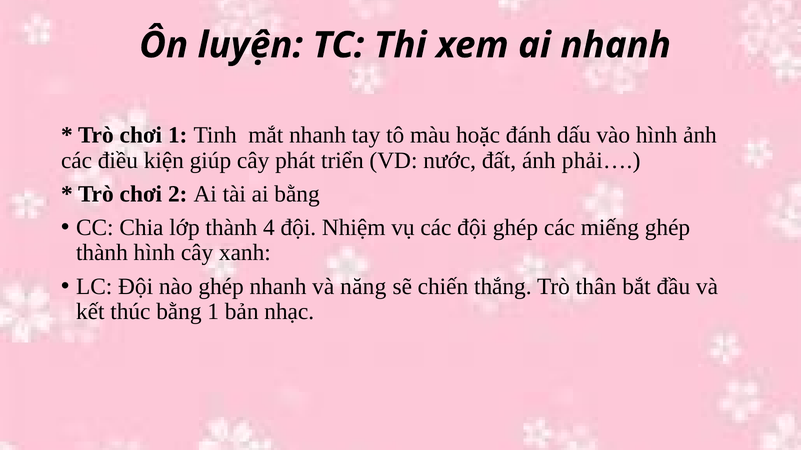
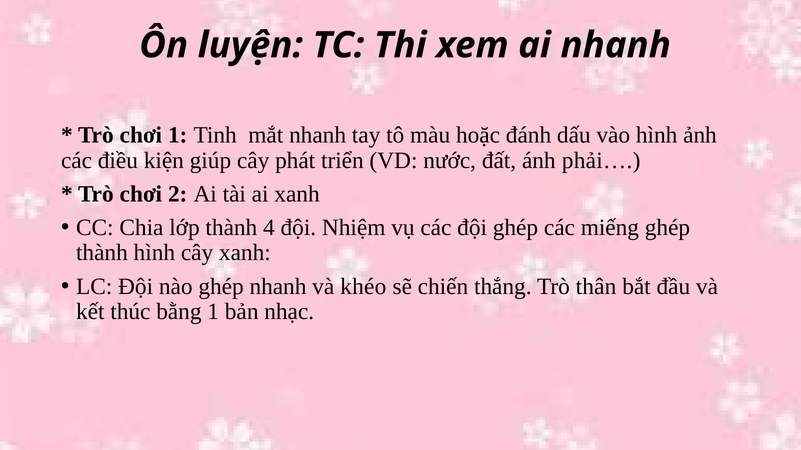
ai bằng: bằng -> xanh
năng: năng -> khéo
